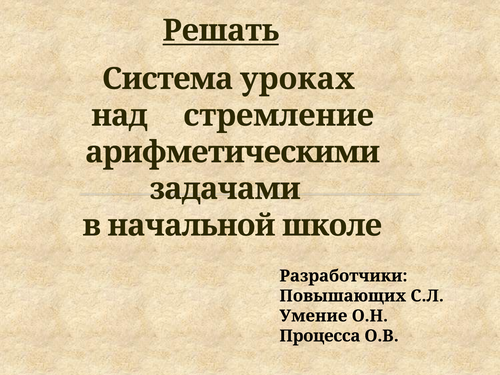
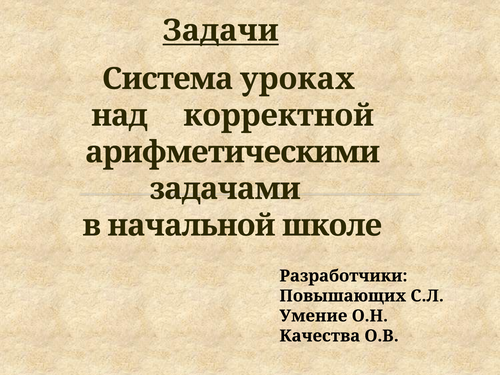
Решать: Решать -> Задачи
стремление: стремление -> корректной
Процесса: Процесса -> Качества
